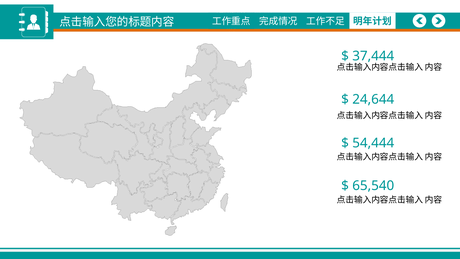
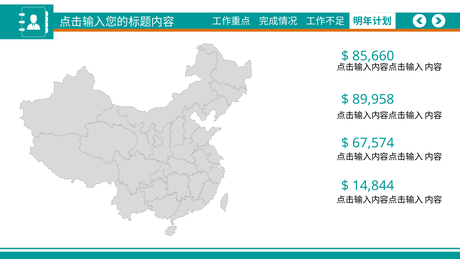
37,444: 37,444 -> 85,660
24,644: 24,644 -> 89,958
54,444: 54,444 -> 67,574
65,540: 65,540 -> 14,844
